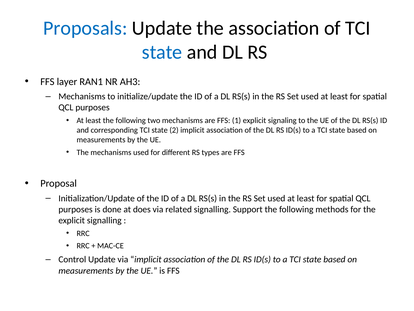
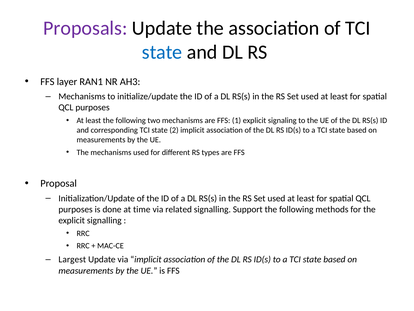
Proposals colour: blue -> purple
does: does -> time
Control: Control -> Largest
